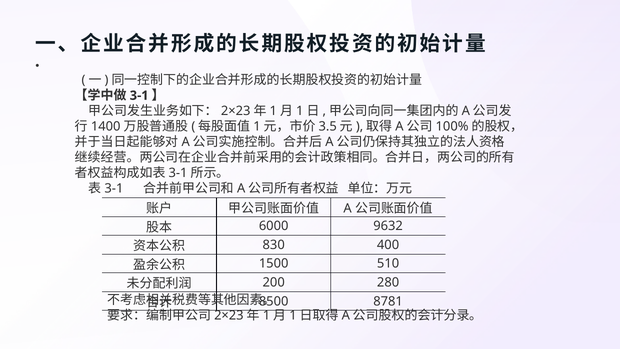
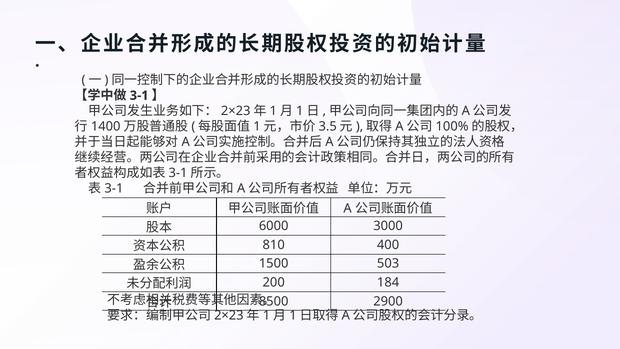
9632: 9632 -> 3000
830: 830 -> 810
510: 510 -> 503
280: 280 -> 184
8781: 8781 -> 2900
